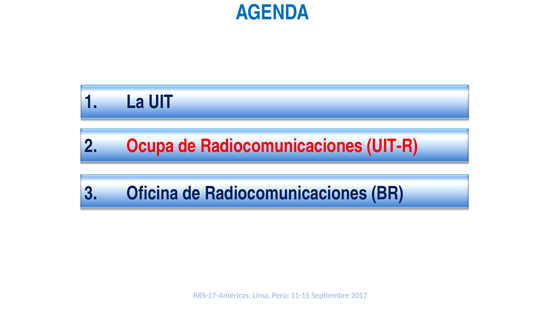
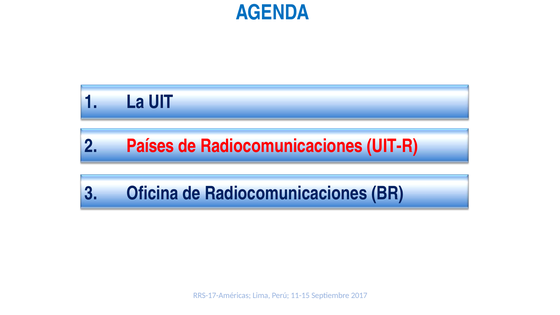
Ocupa: Ocupa -> Países
